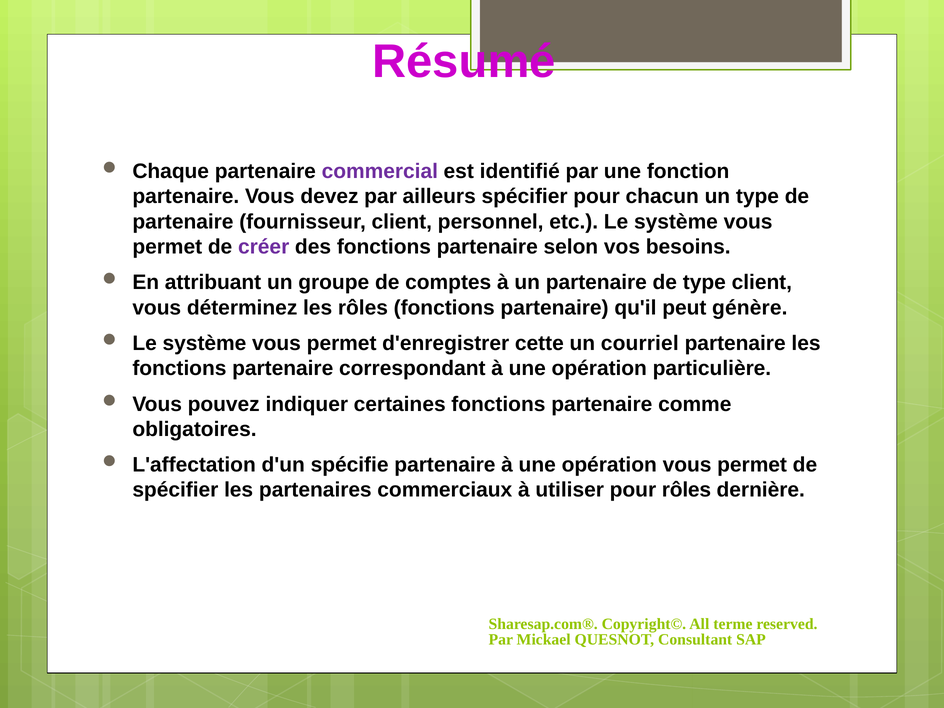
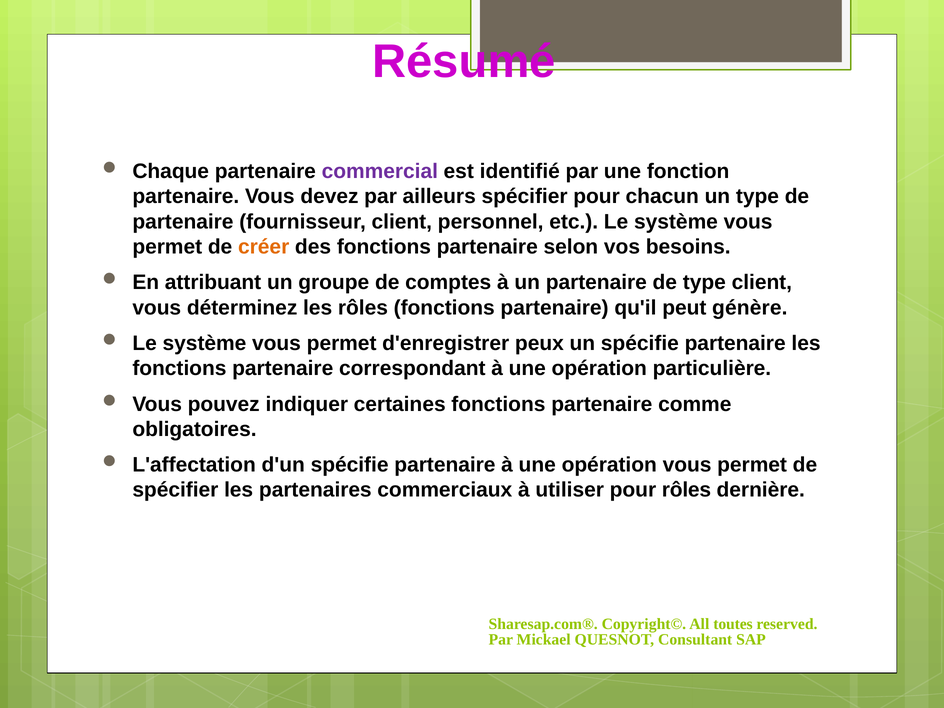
créer colour: purple -> orange
cette: cette -> peux
un courriel: courriel -> spécifie
terme: terme -> toutes
